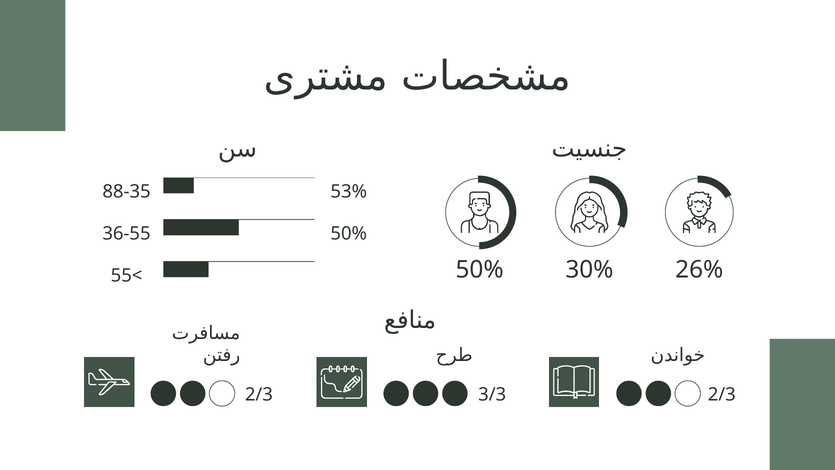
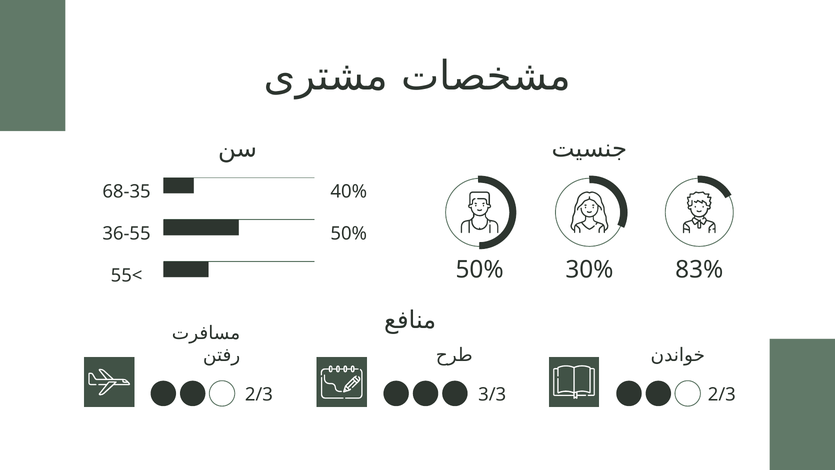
88-35: 88-35 -> 68-35
53%: 53% -> 40%
26%: 26% -> 83%
